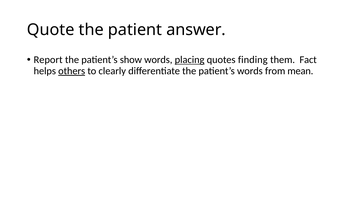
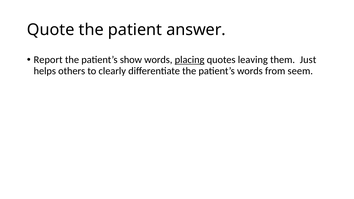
finding: finding -> leaving
Fact: Fact -> Just
others underline: present -> none
mean: mean -> seem
